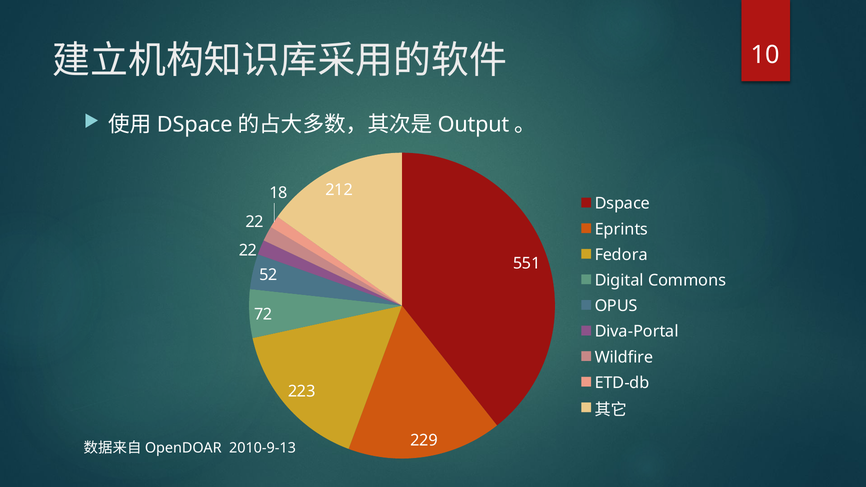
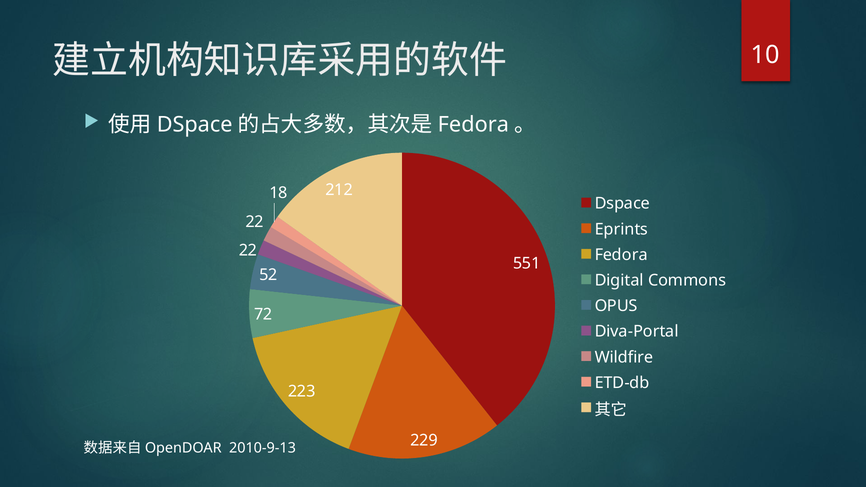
Output at (473, 125): Output -> Fedora
